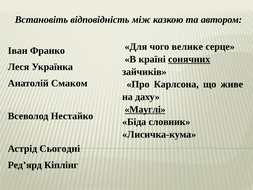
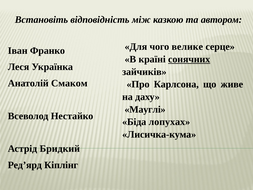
Мауглі underline: present -> none
словник: словник -> лопухах
Сьогодні: Сьогодні -> Бридкий
